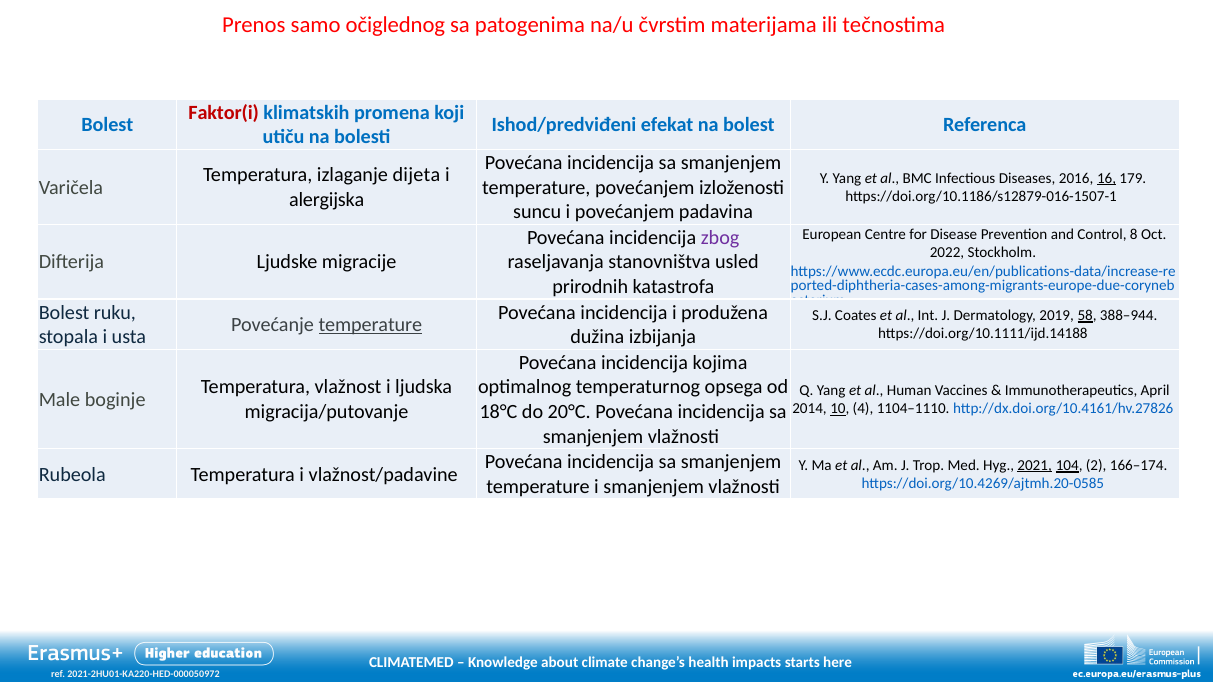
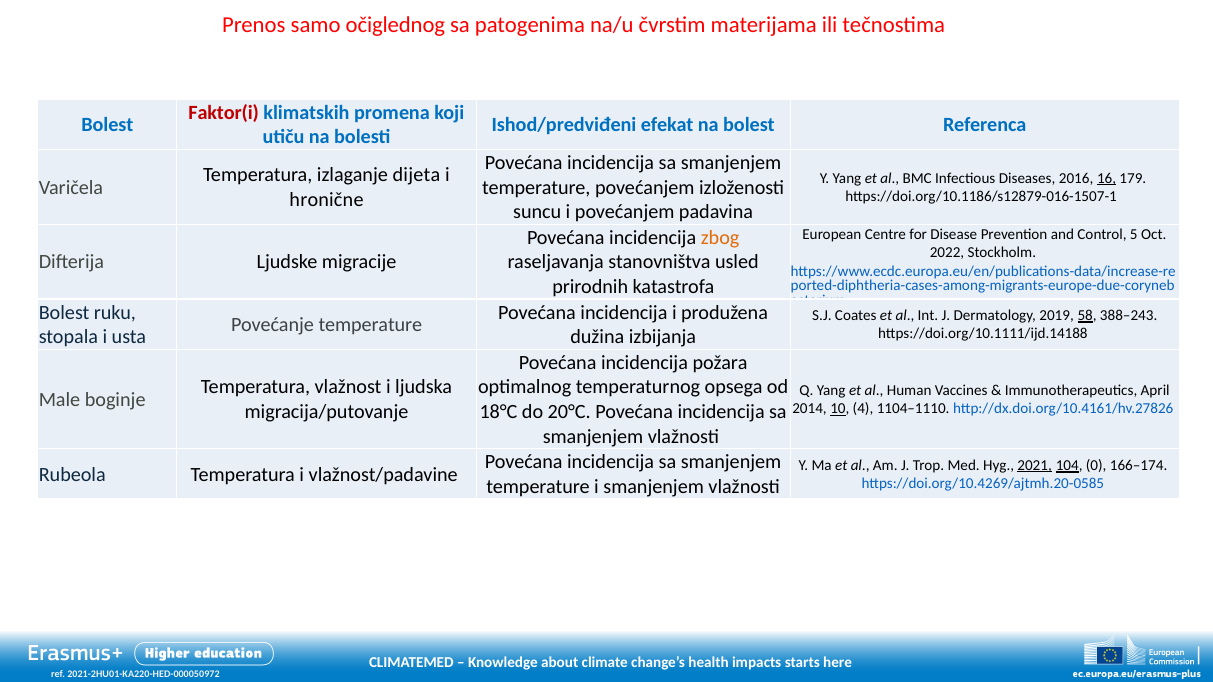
alergijska: alergijska -> hronične
8: 8 -> 5
zbog colour: purple -> orange
388–944: 388–944 -> 388–243
temperature at (370, 325) underline: present -> none
kojima: kojima -> požara
2: 2 -> 0
